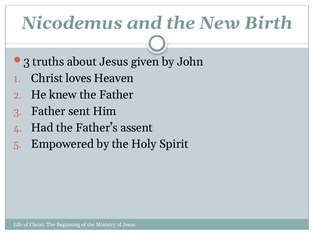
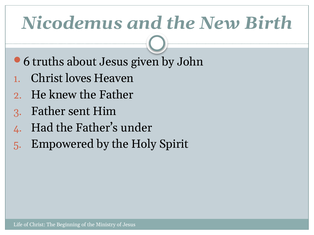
3 at (27, 62): 3 -> 6
assent: assent -> under
